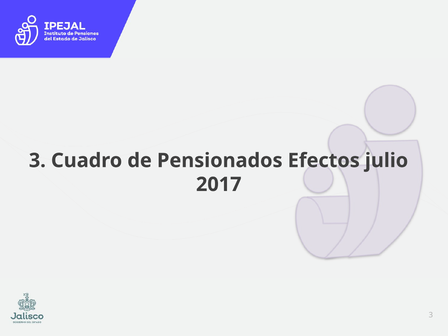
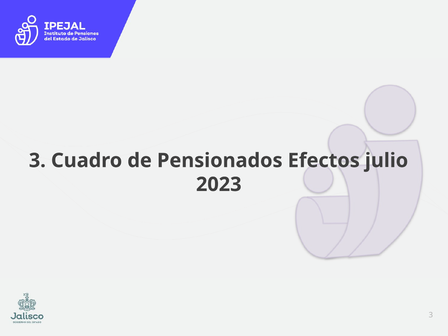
2017: 2017 -> 2023
